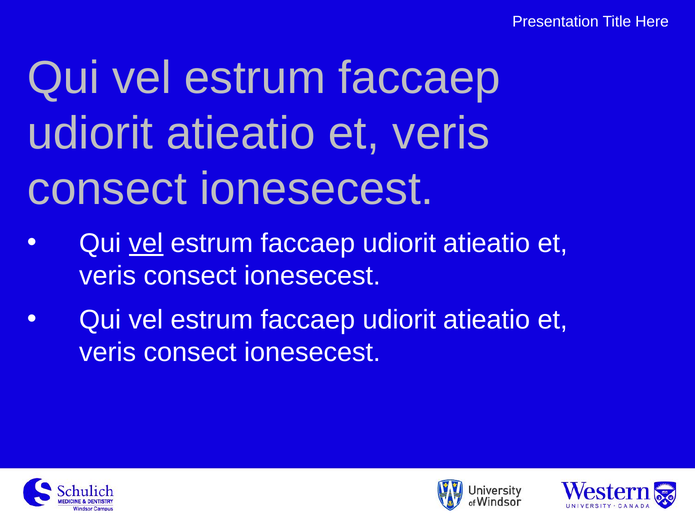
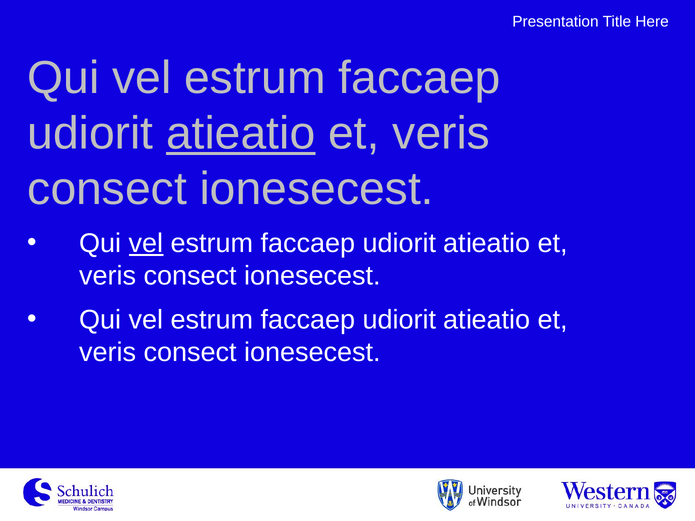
atieatio at (241, 134) underline: none -> present
